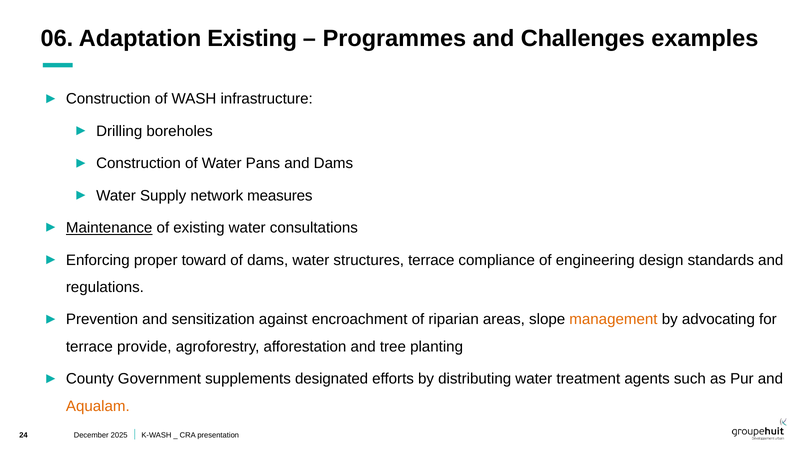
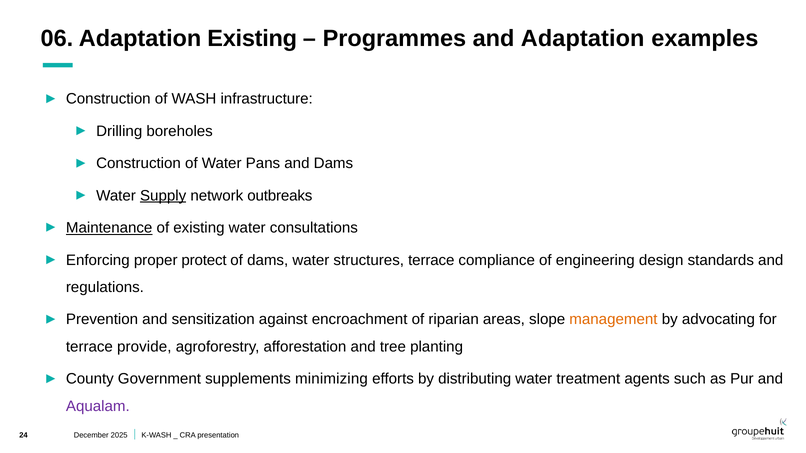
and Challenges: Challenges -> Adaptation
Supply underline: none -> present
measures: measures -> outbreaks
toward: toward -> protect
designated: designated -> minimizing
Aqualam colour: orange -> purple
